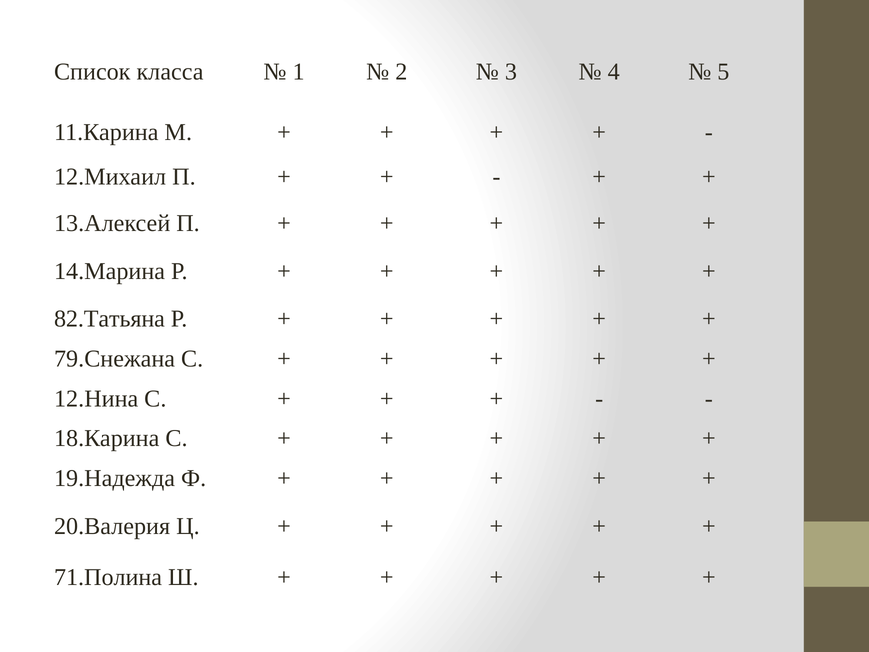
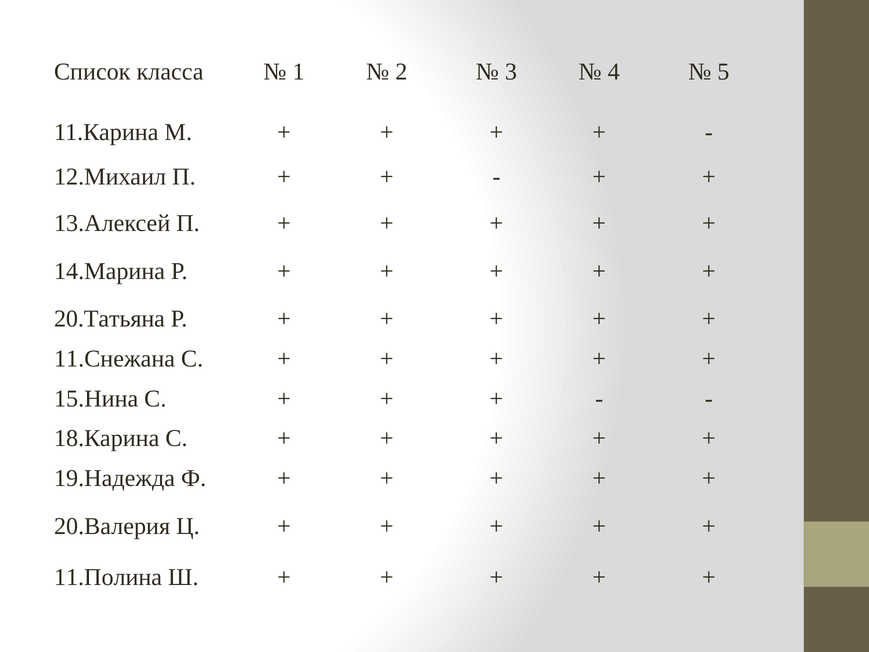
82.Татьяна: 82.Татьяна -> 20.Татьяна
79.Снежана: 79.Снежана -> 11.Снежана
12.Нина: 12.Нина -> 15.Нина
71.Полина: 71.Полина -> 11.Полина
